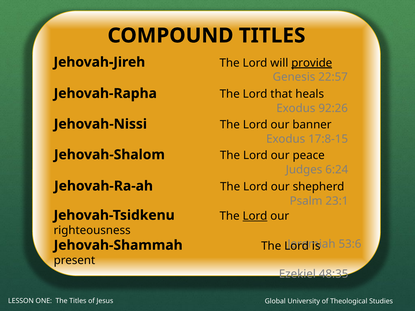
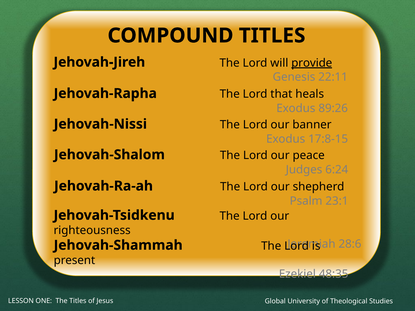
22:57: 22:57 -> 22:11
92:26: 92:26 -> 89:26
Lord at (255, 216) underline: present -> none
53:6: 53:6 -> 28:6
